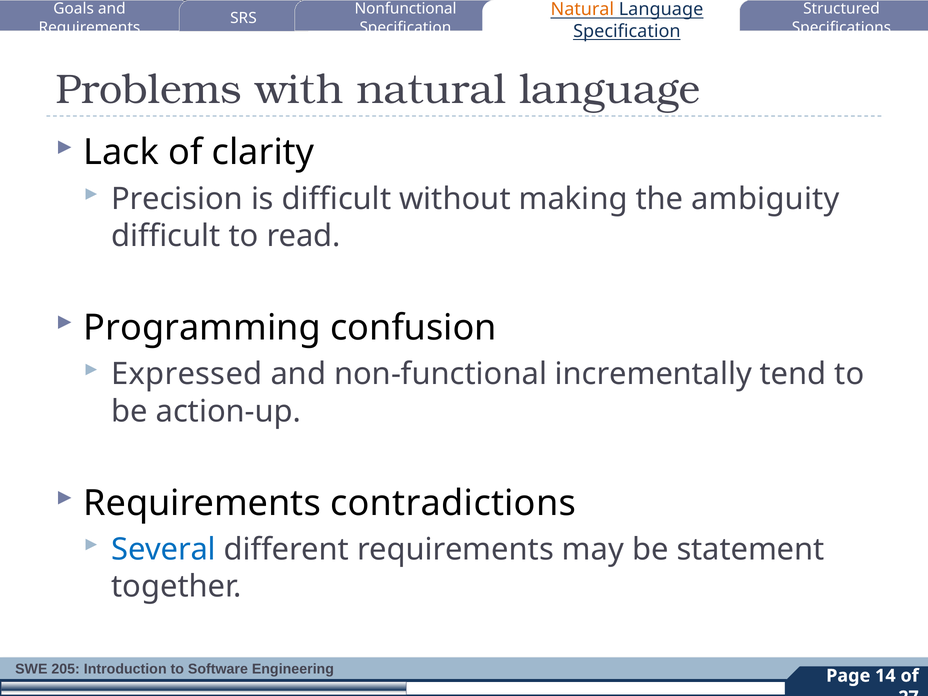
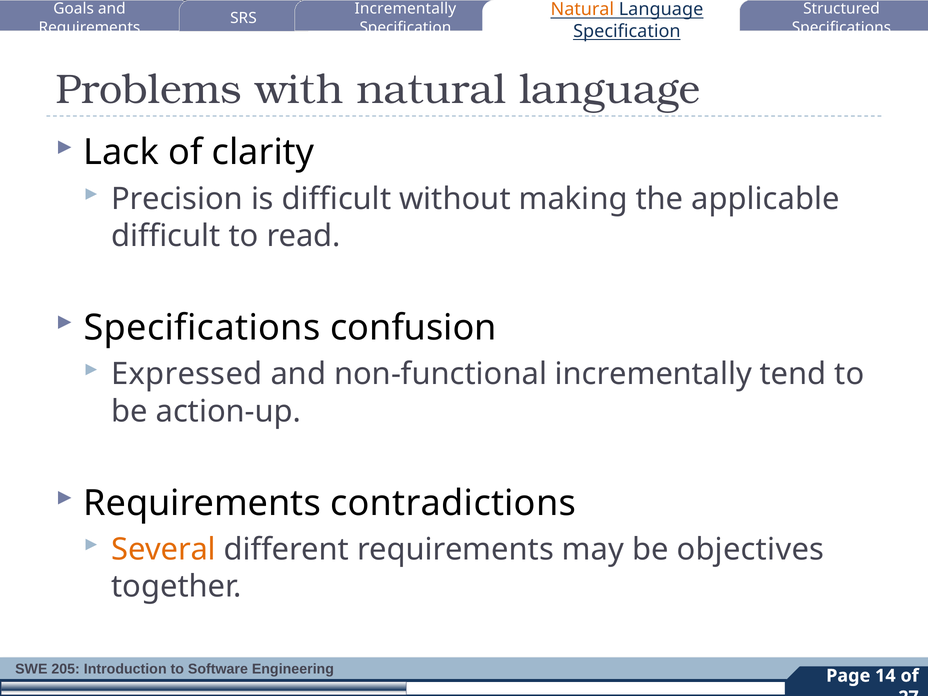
Nonfunctional at (406, 9): Nonfunctional -> Incrementally
ambiguity: ambiguity -> applicable
Programming at (202, 328): Programming -> Specifications
Several colour: blue -> orange
statement: statement -> objectives
